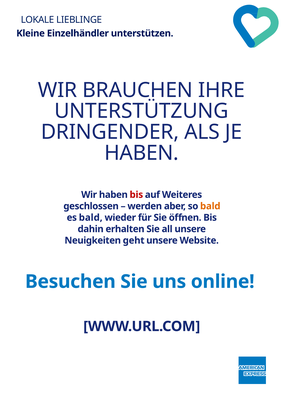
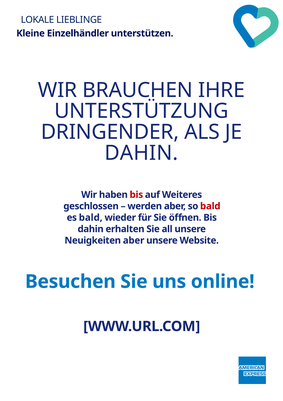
HABEN at (142, 153): HABEN -> DAHIN
bald at (210, 206) colour: orange -> red
Neuigkeiten geht: geht -> aber
